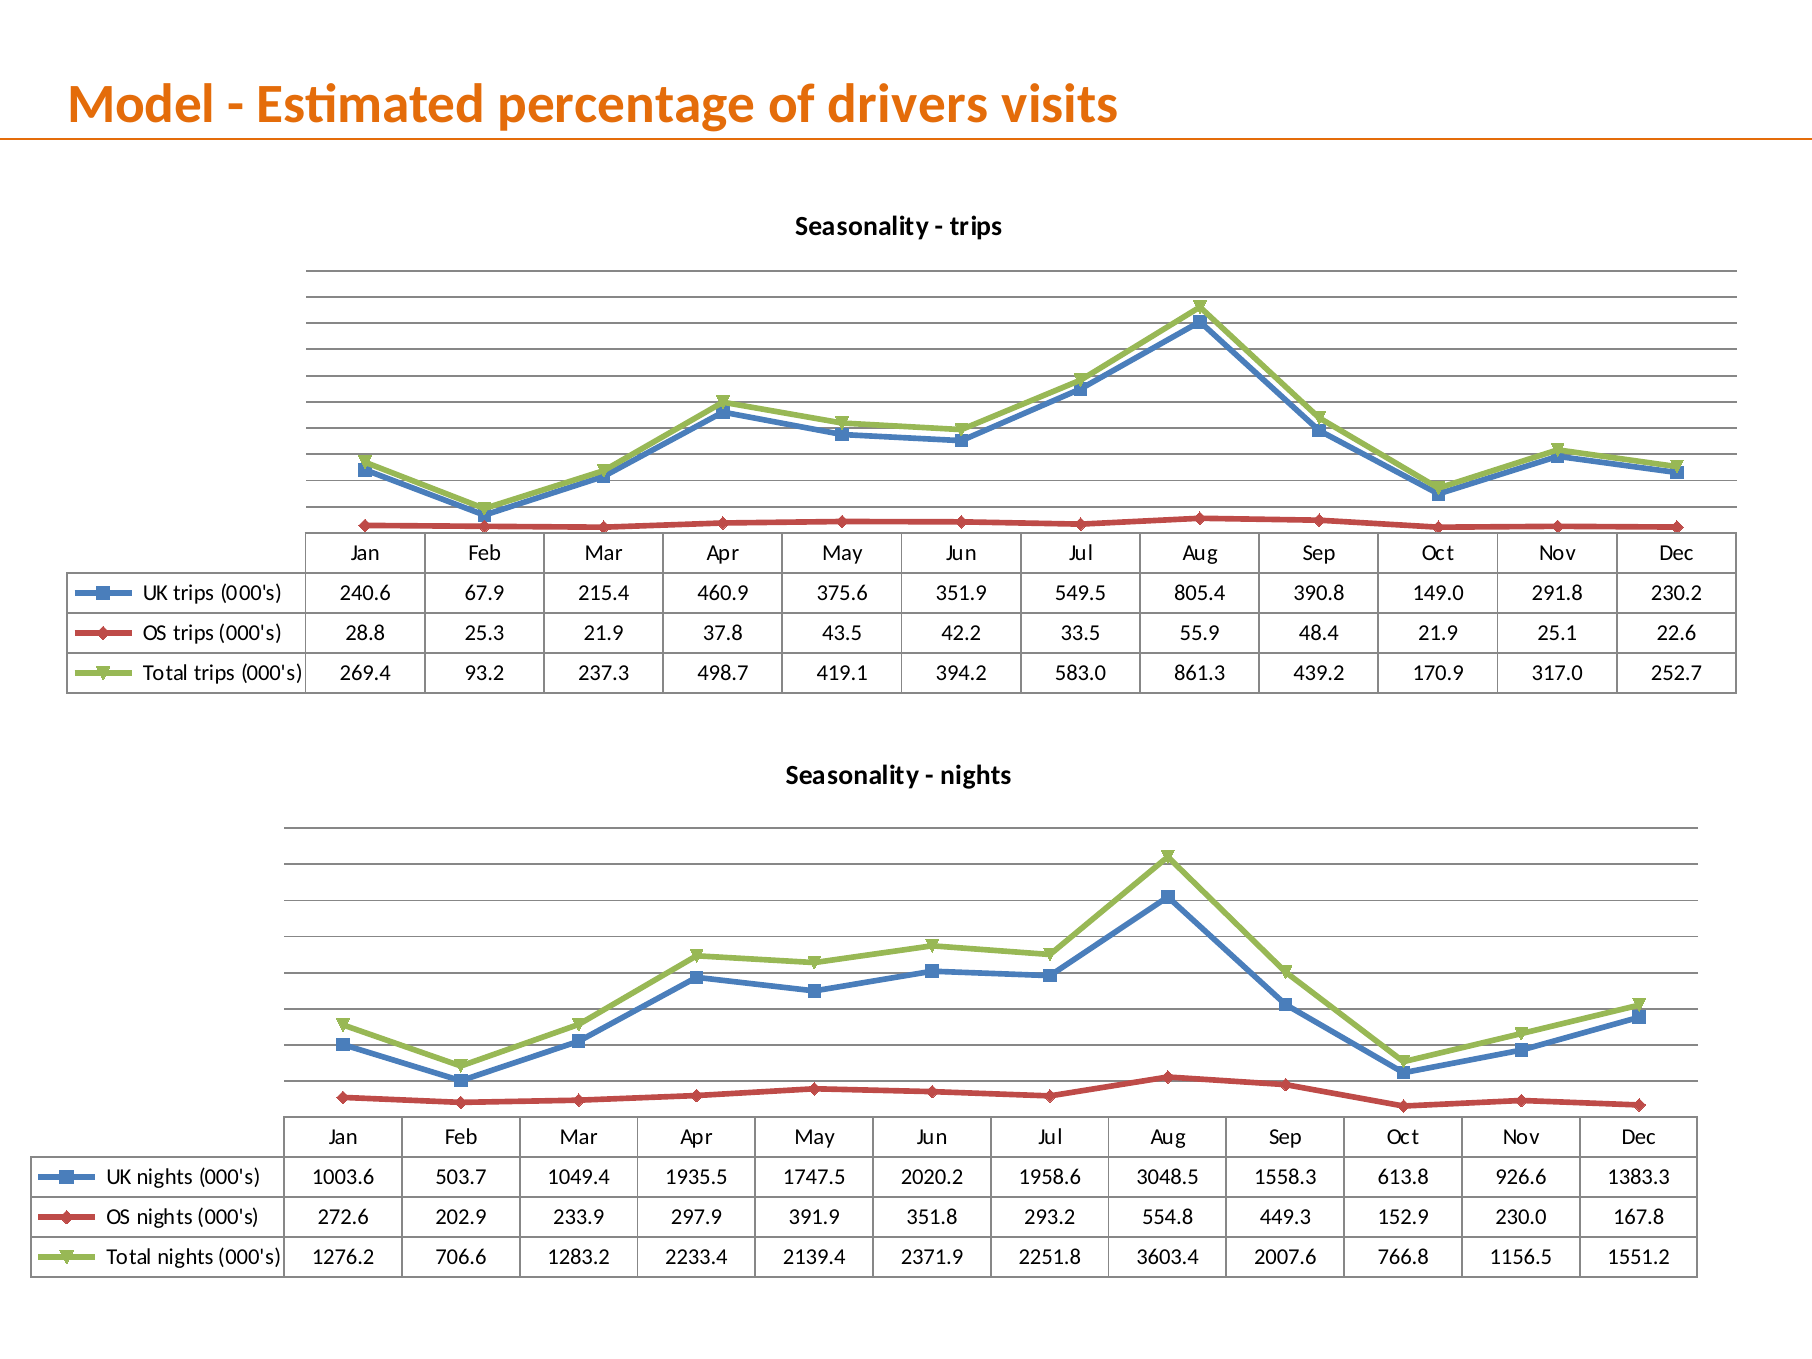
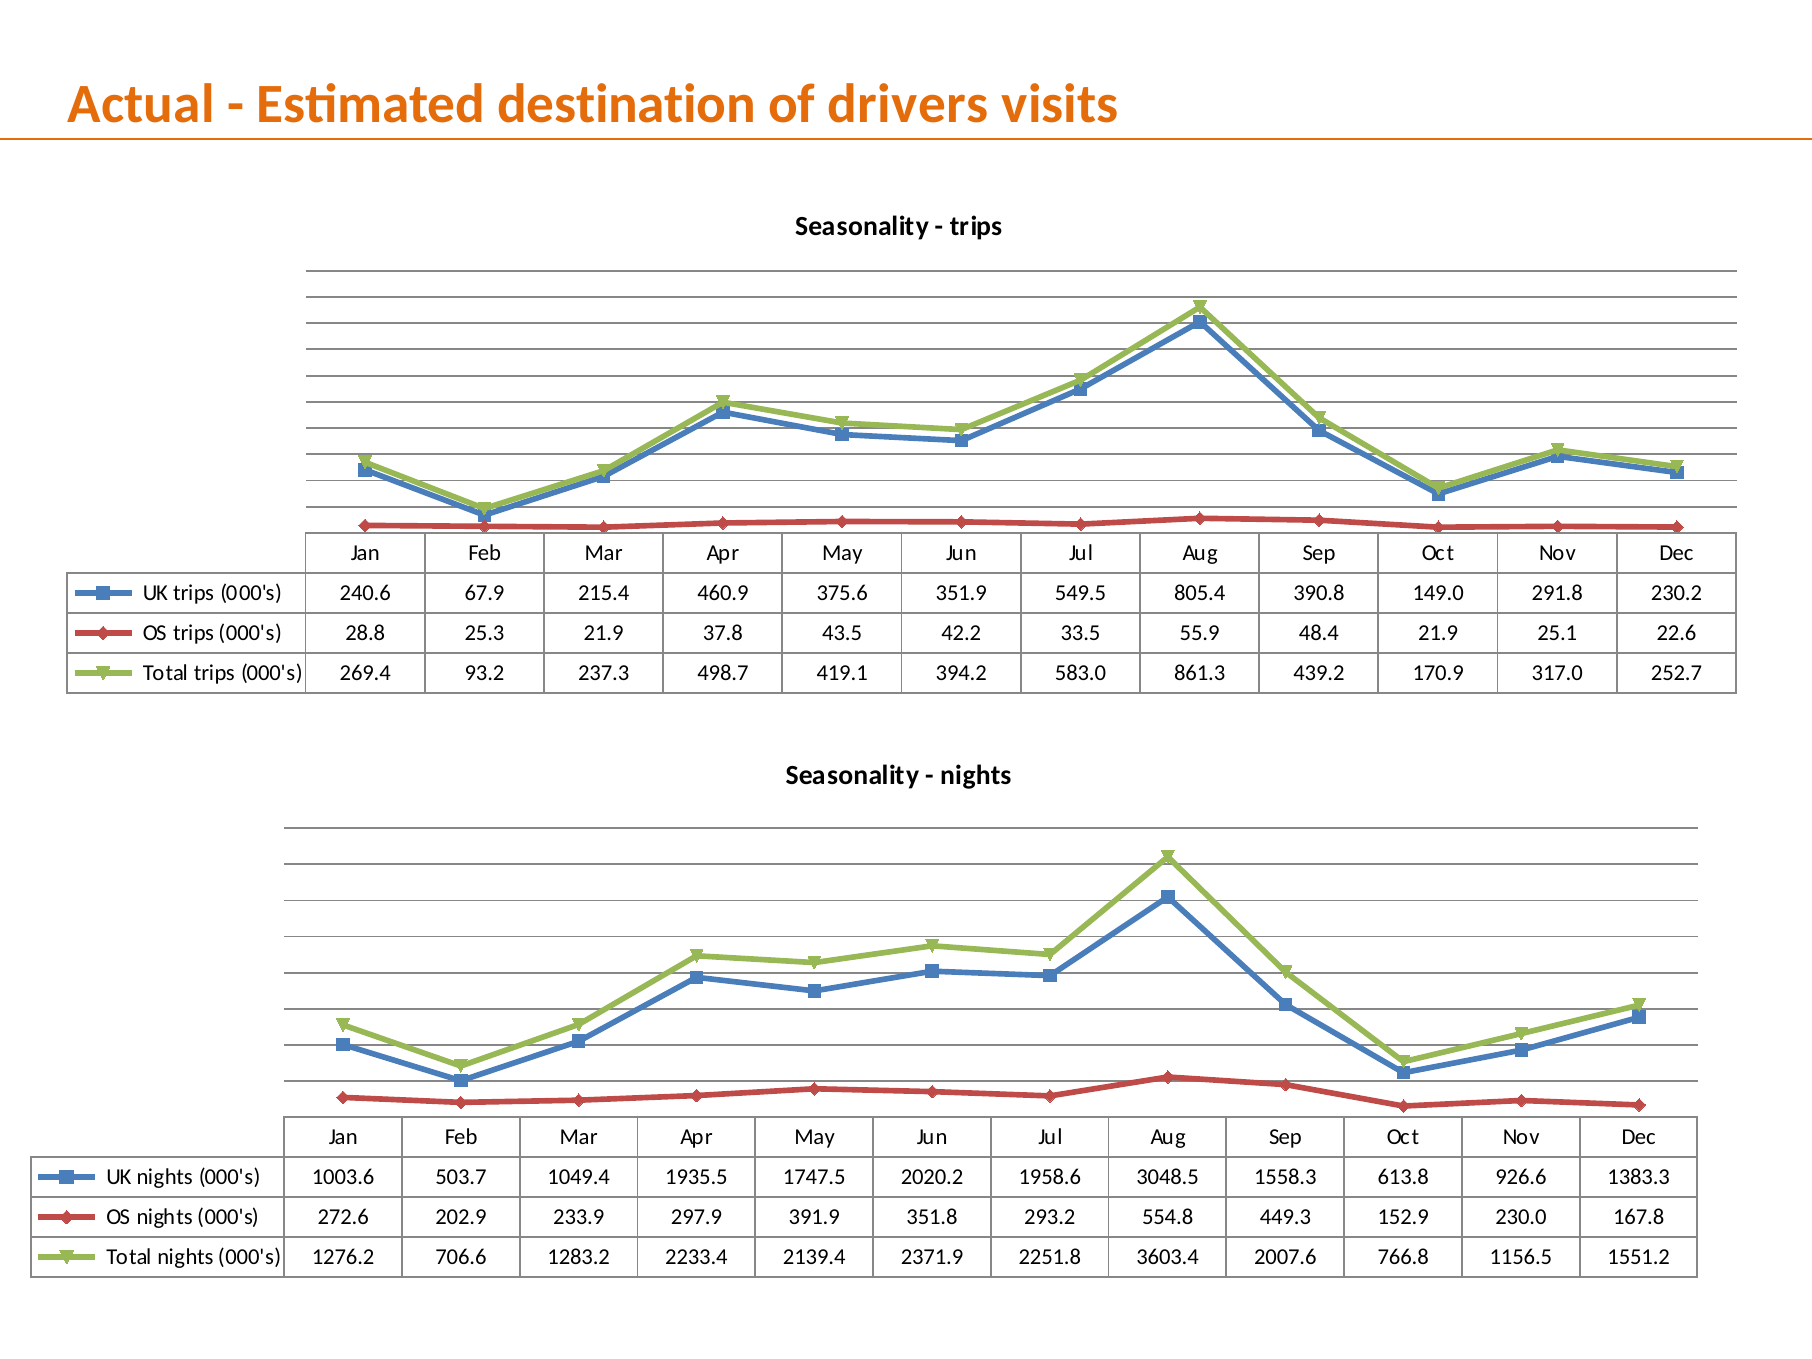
Model: Model -> Actual
percentage: percentage -> destination
